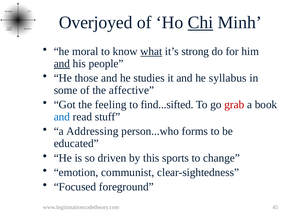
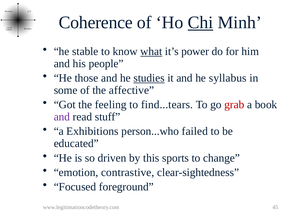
Overjoyed: Overjoyed -> Coherence
moral: moral -> stable
strong: strong -> power
and at (62, 63) underline: present -> none
studies underline: none -> present
find...sifted: find...sifted -> find...tears
and at (62, 117) colour: blue -> purple
Addressing: Addressing -> Exhibitions
forms: forms -> failed
communist: communist -> contrastive
